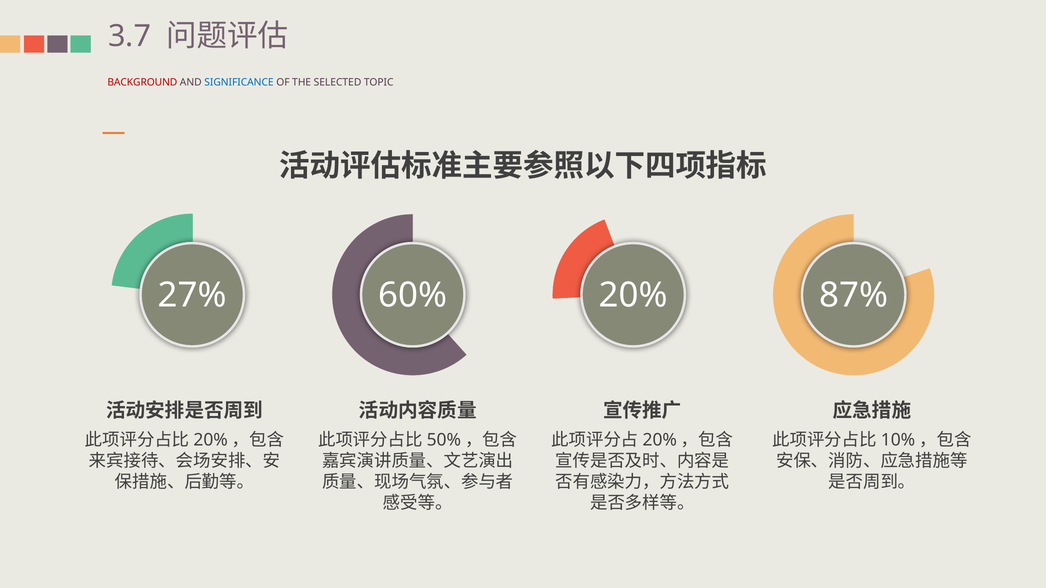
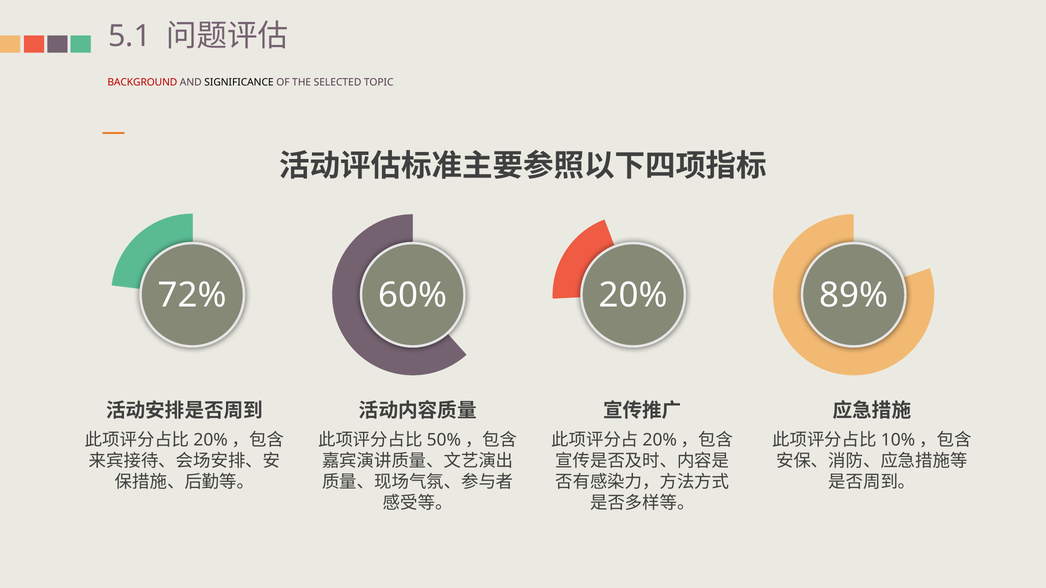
3.7: 3.7 -> 5.1
SIGNIFICANCE colour: blue -> black
27%: 27% -> 72%
87%: 87% -> 89%
